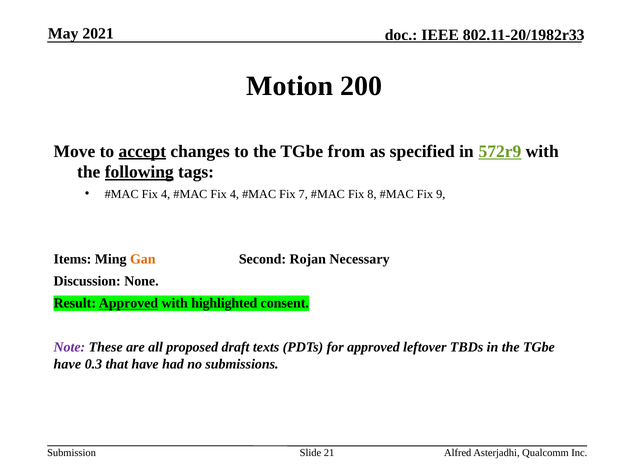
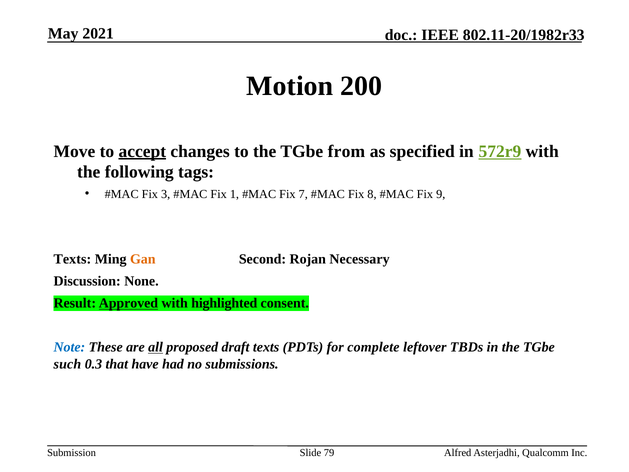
following underline: present -> none
4 at (166, 194): 4 -> 3
4 at (234, 194): 4 -> 1
Items at (72, 259): Items -> Texts
Note colour: purple -> blue
all underline: none -> present
for approved: approved -> complete
have at (67, 364): have -> such
21: 21 -> 79
